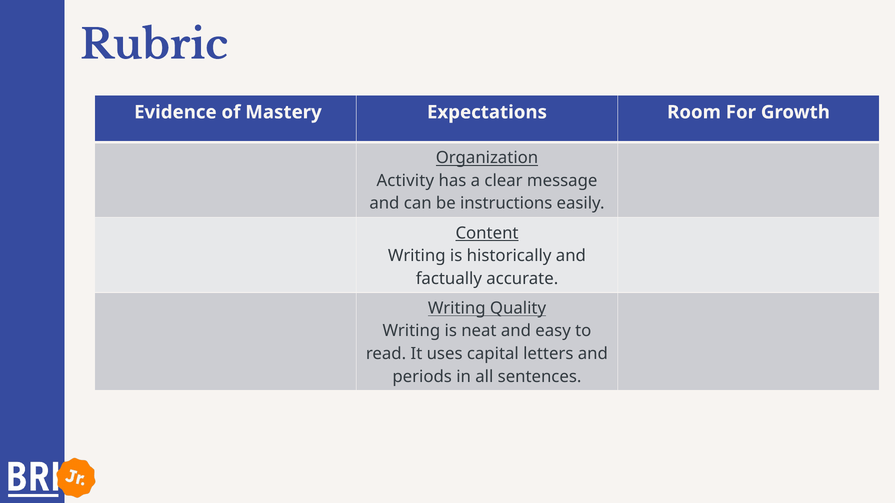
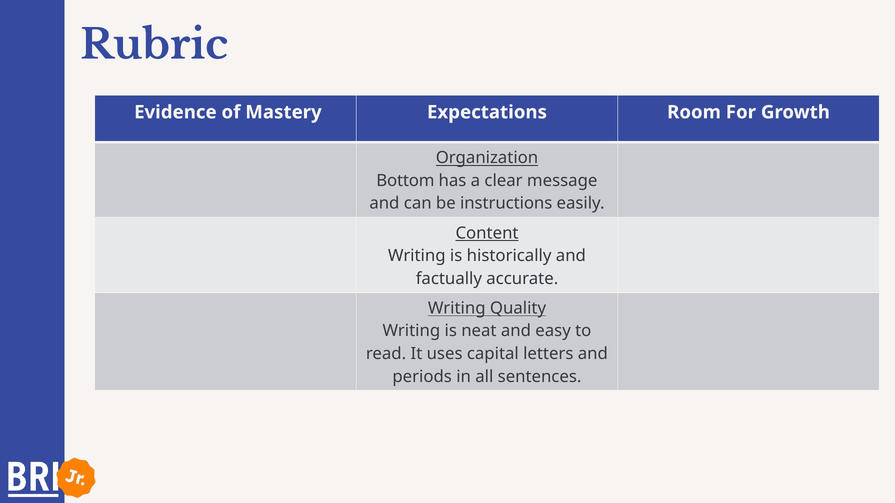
Activity: Activity -> Bottom
